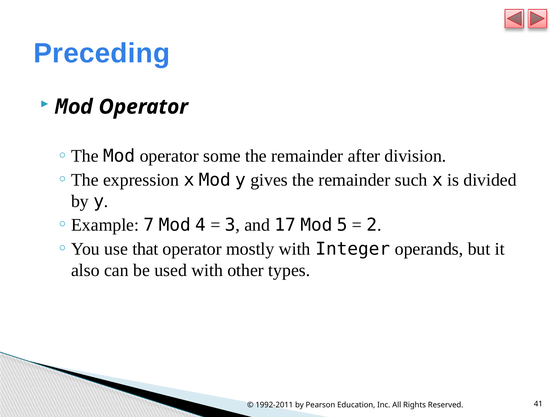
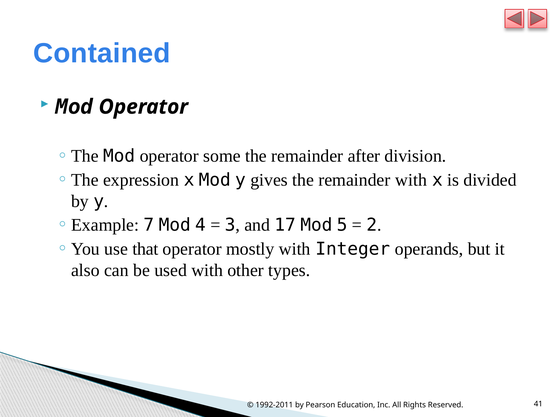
Preceding: Preceding -> Contained
remainder such: such -> with
